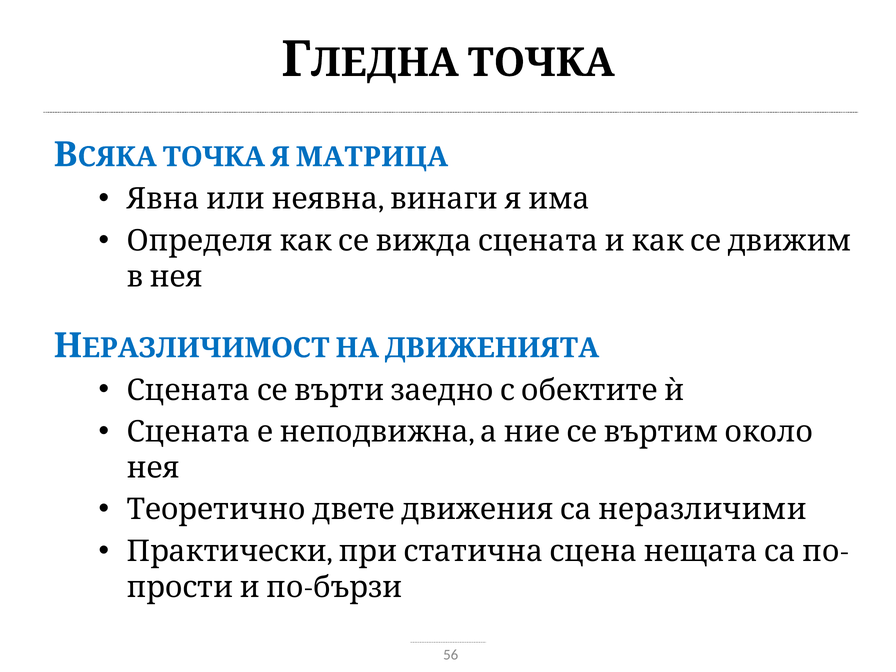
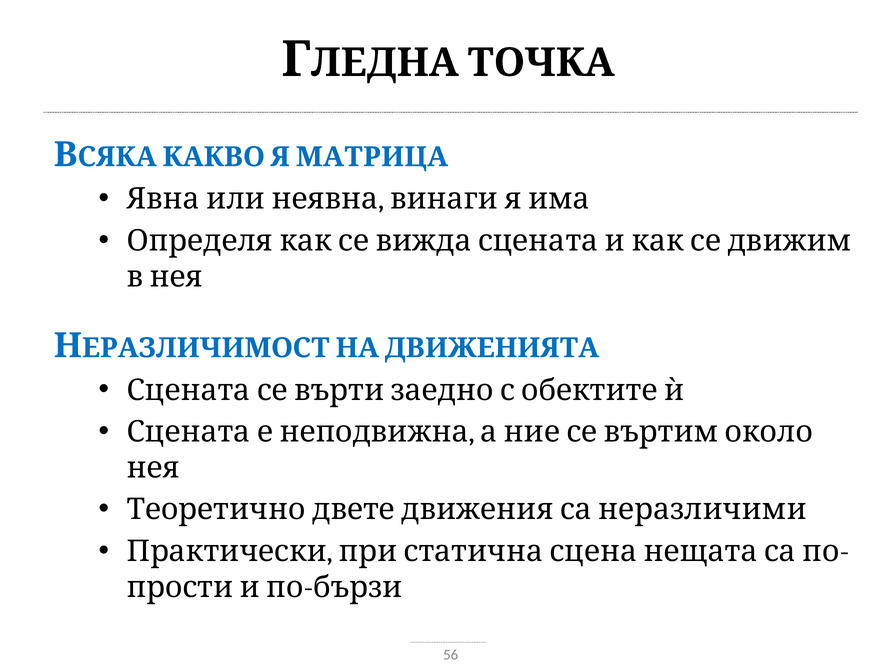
ТОЧКА at (214, 157): ТОЧКА -> КАКВО
